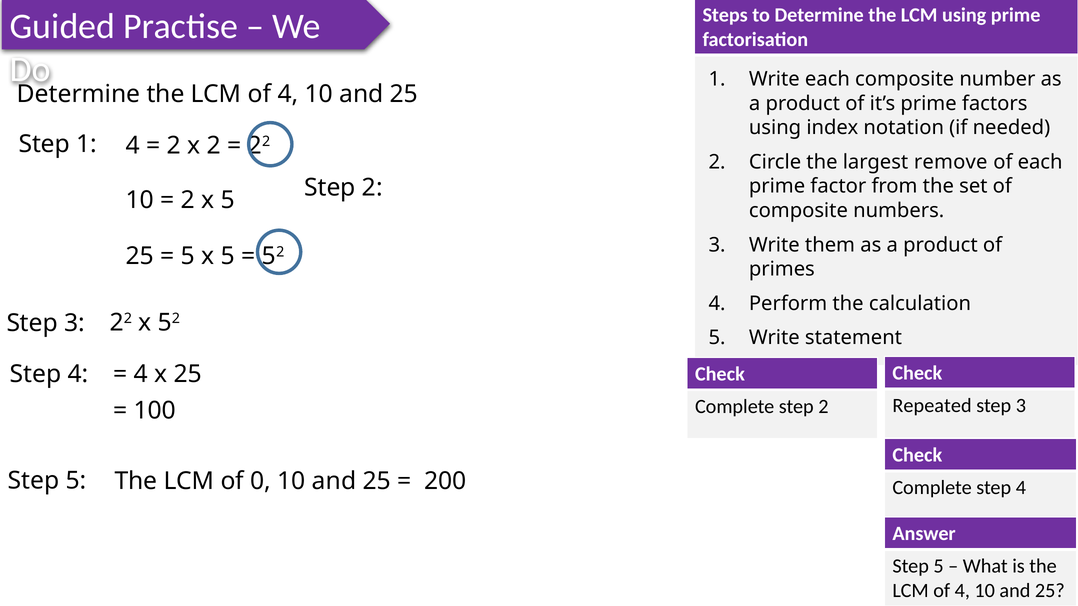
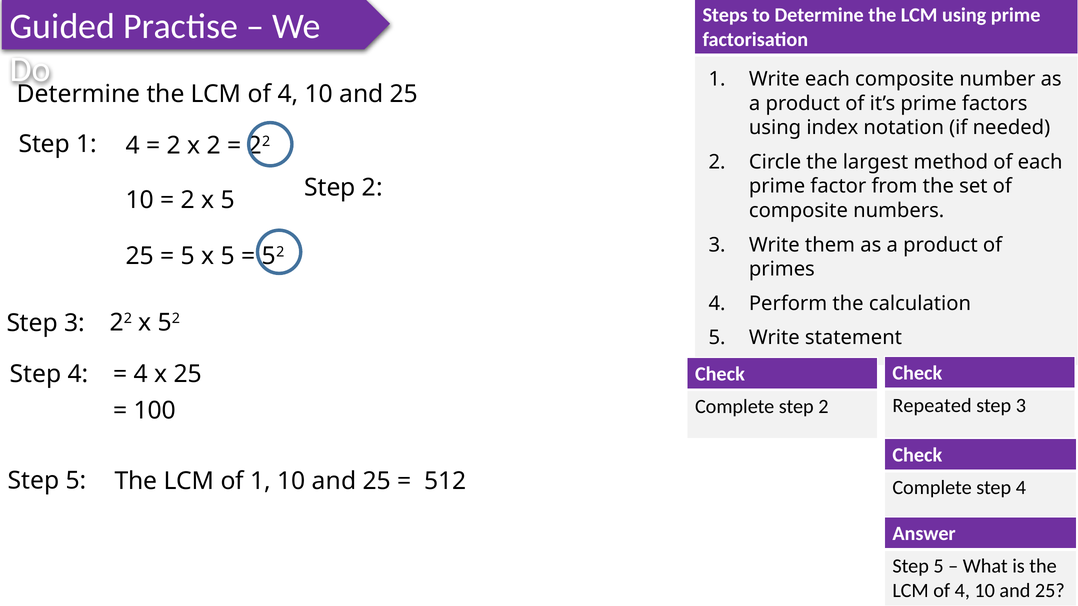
remove: remove -> method
of 0: 0 -> 1
200: 200 -> 512
